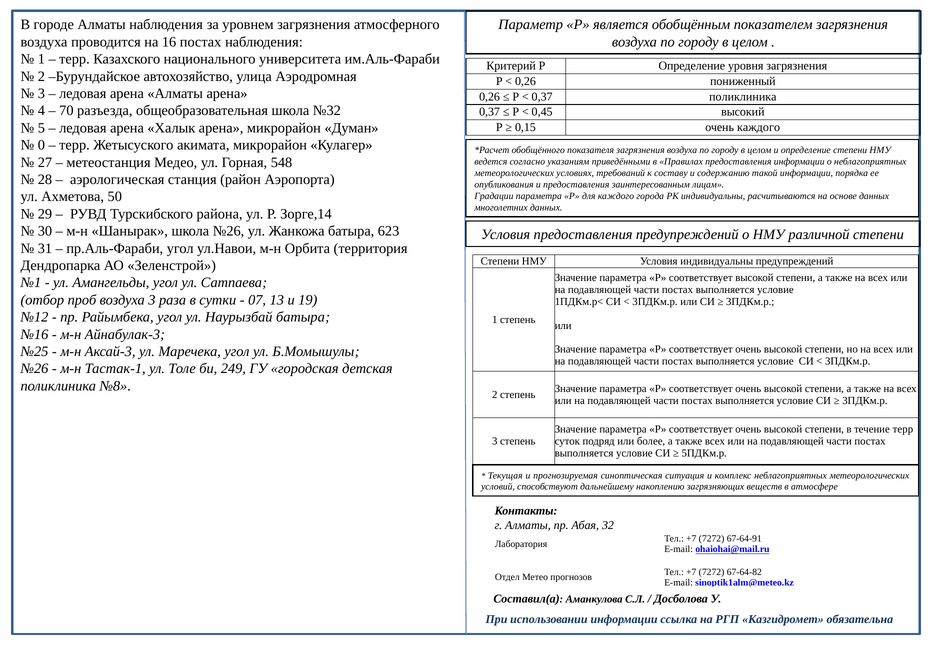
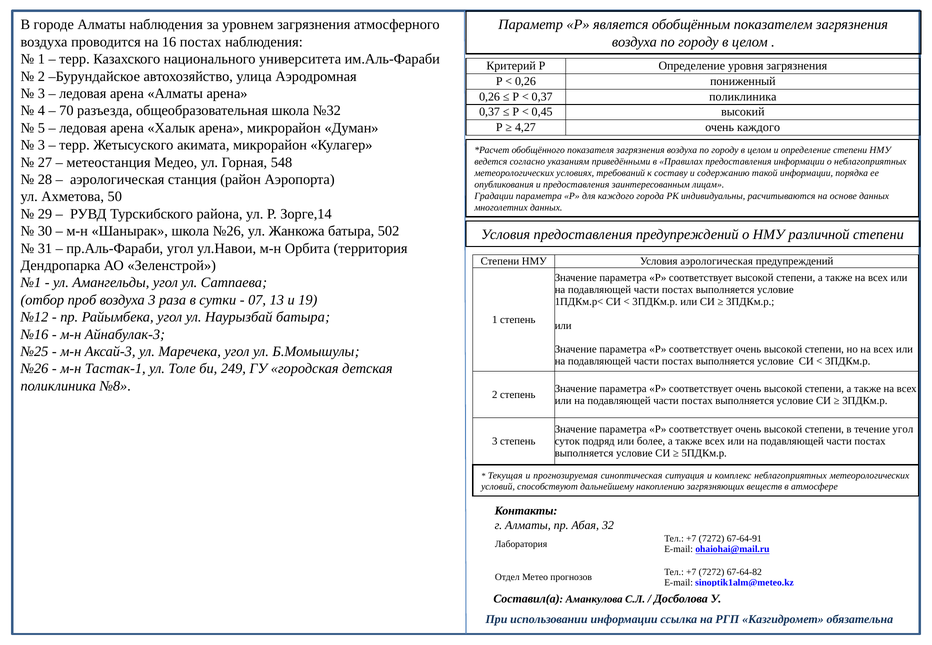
0,15: 0,15 -> 4,27
0 at (41, 145): 0 -> 3
623: 623 -> 502
Условия индивидуальны: индивидуальны -> аэрологическая
течение терр: терр -> угол
